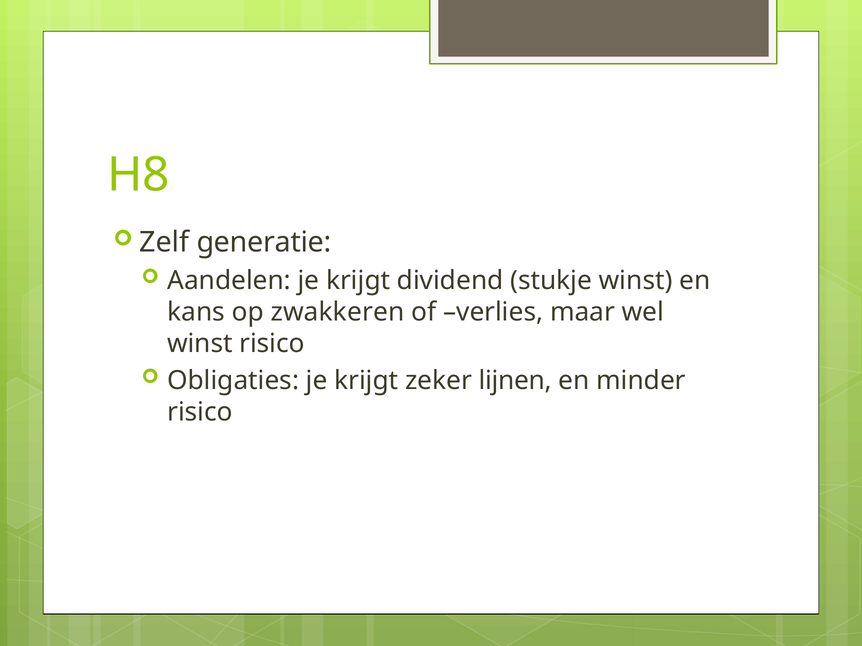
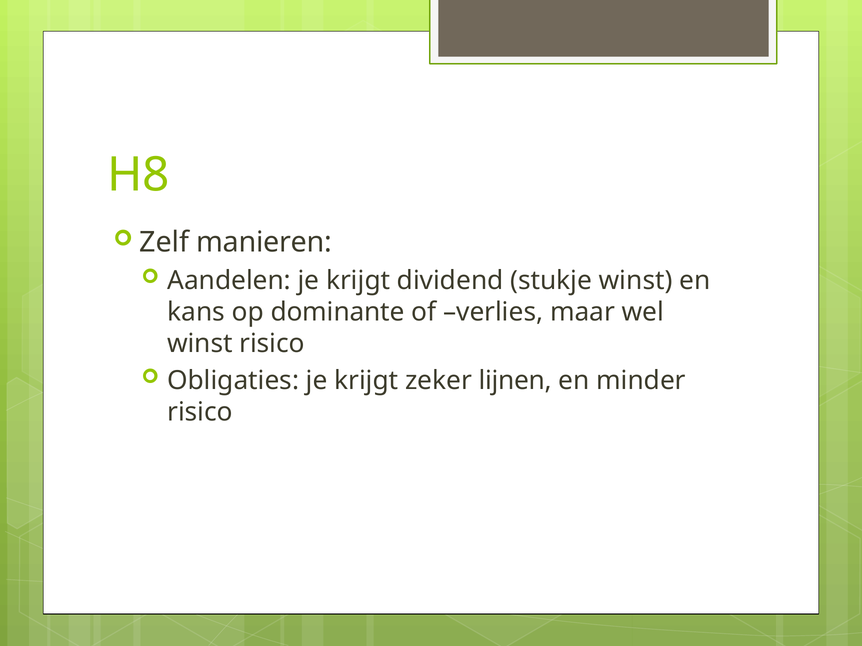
generatie: generatie -> manieren
zwakkeren: zwakkeren -> dominante
